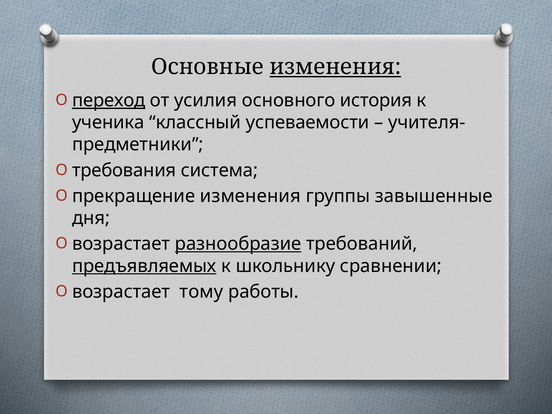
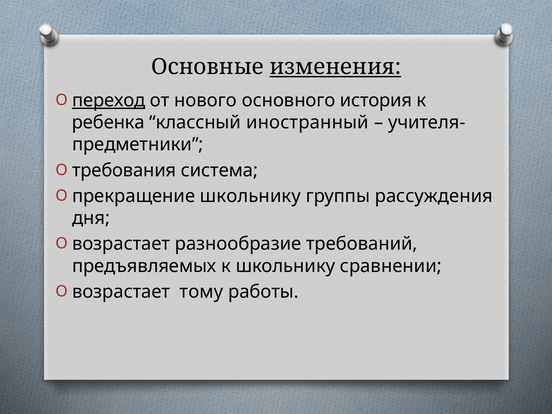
усилия: усилия -> нового
ученика: ученика -> ребенка
успеваемости: успеваемости -> иностранный
прекращение изменения: изменения -> школьнику
завышенные: завышенные -> рассуждения
разнообразие underline: present -> none
предъявляемых underline: present -> none
